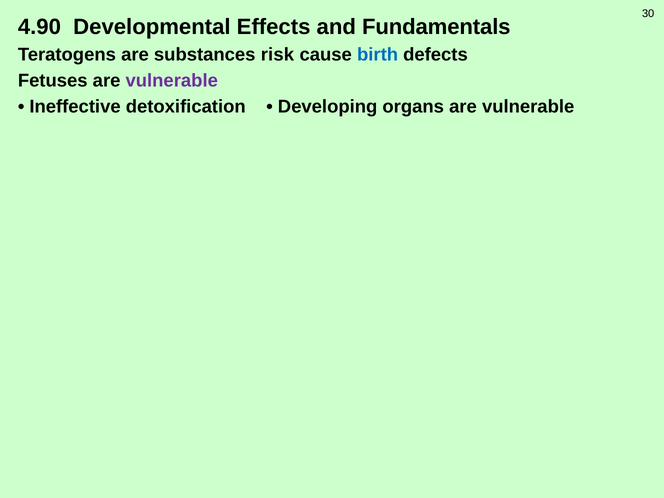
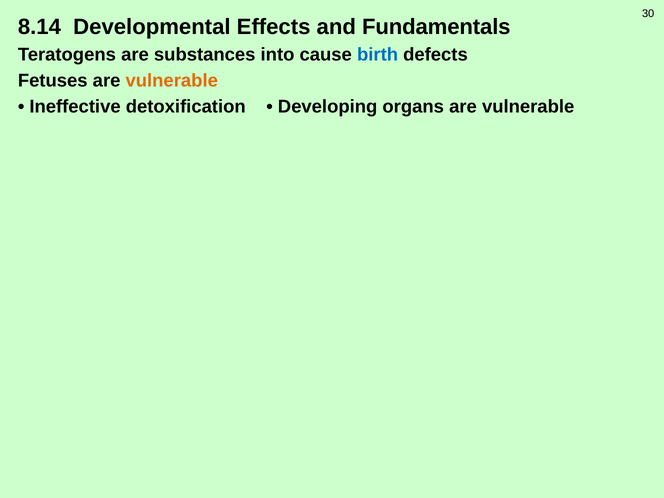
4.90: 4.90 -> 8.14
risk: risk -> into
vulnerable at (172, 81) colour: purple -> orange
